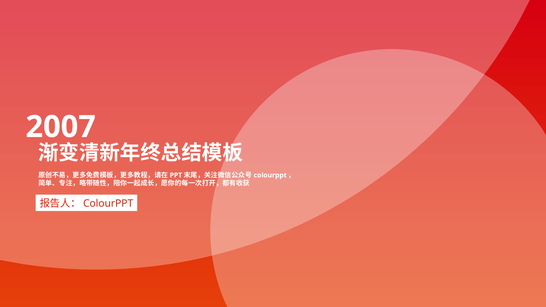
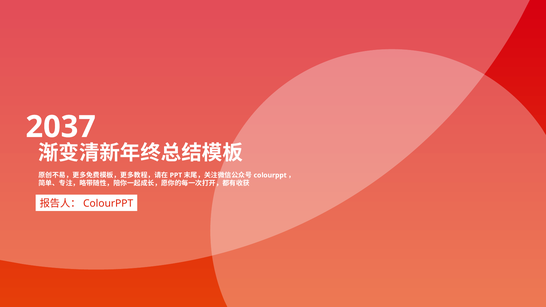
2007: 2007 -> 2037
